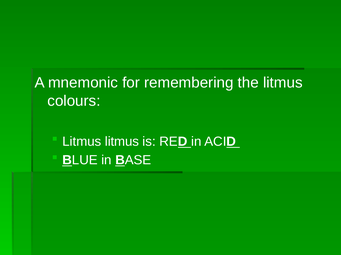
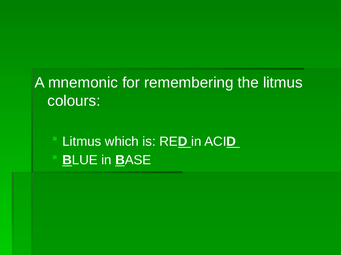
Litmus litmus: litmus -> which
